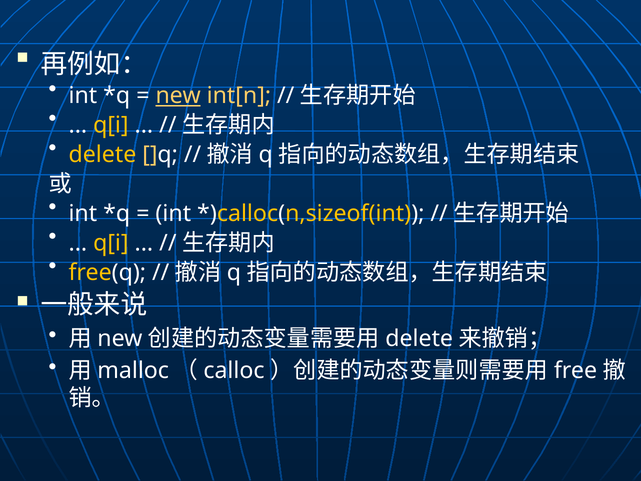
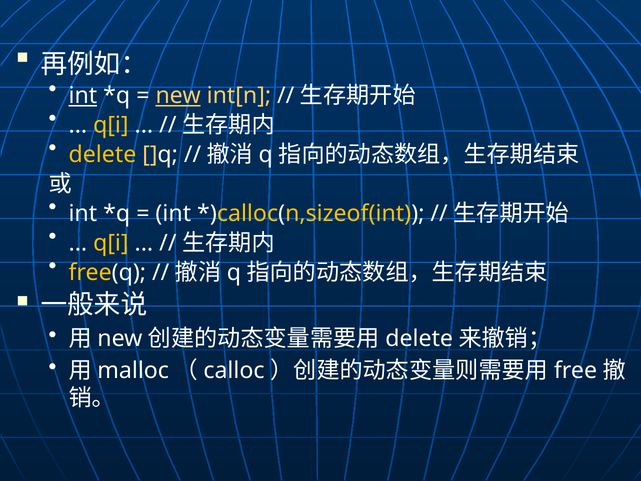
int at (83, 96) underline: none -> present
